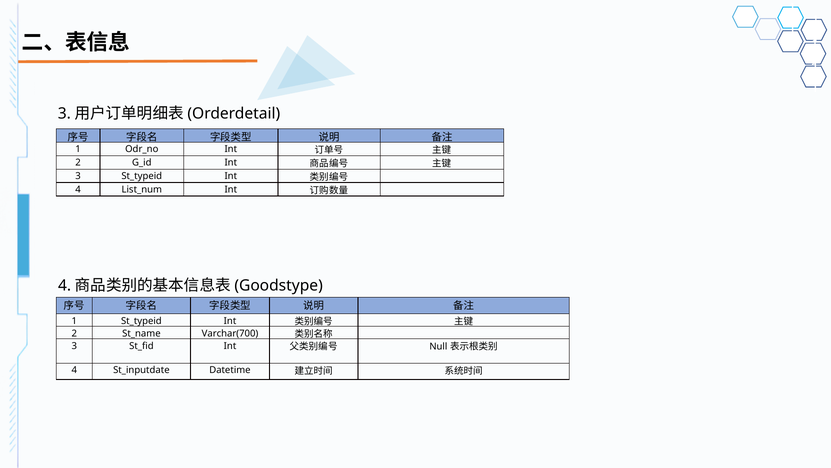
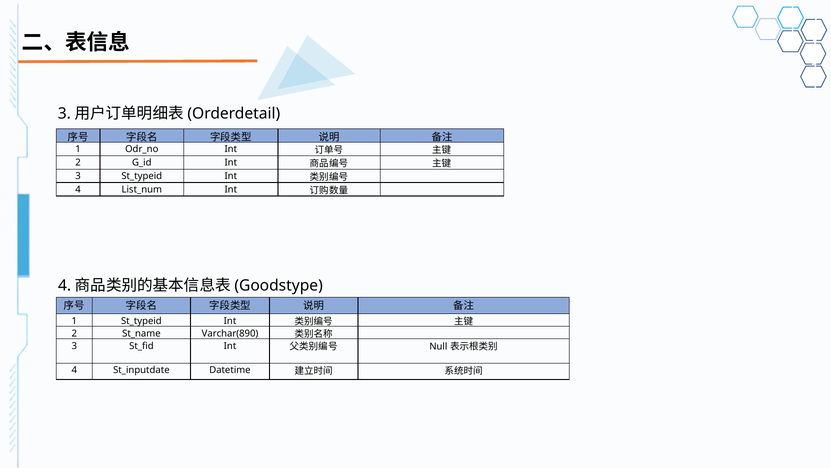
Varchar(700: Varchar(700 -> Varchar(890
